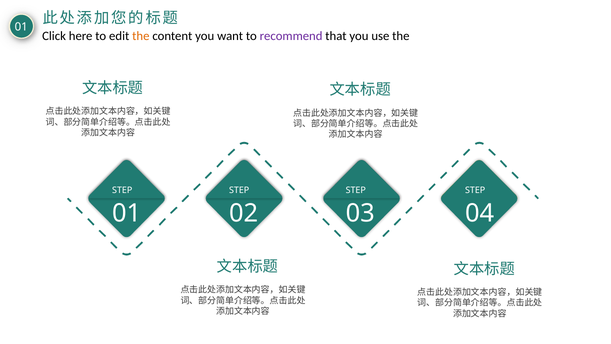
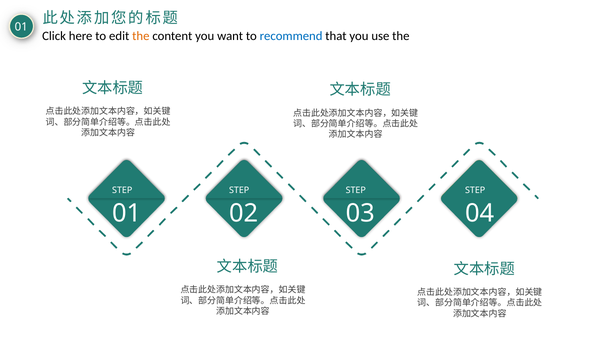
recommend colour: purple -> blue
